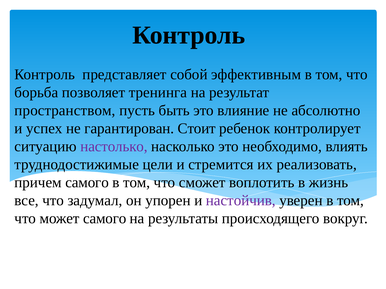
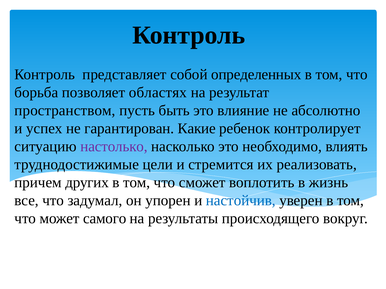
эффективным: эффективным -> определенных
тренинга: тренинга -> областях
Стоит: Стоит -> Какие
причем самого: самого -> других
настойчив colour: purple -> blue
